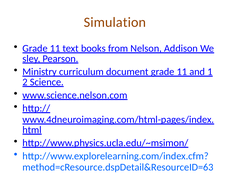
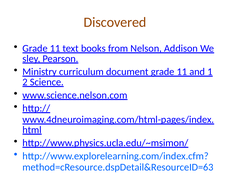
Simulation: Simulation -> Discovered
